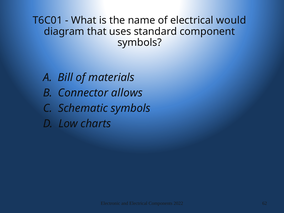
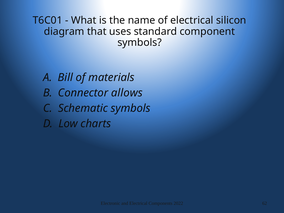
would: would -> silicon
